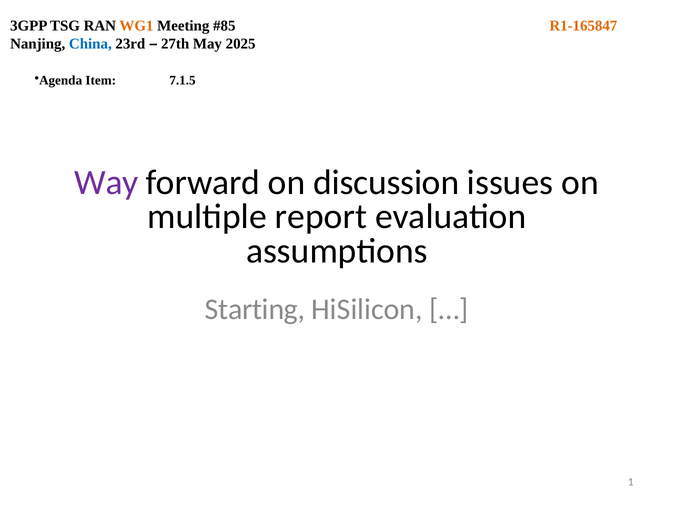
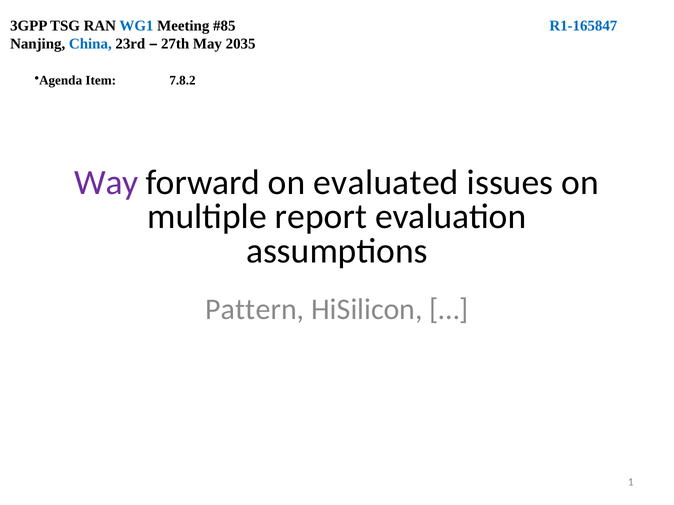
WG1 colour: orange -> blue
R1-165847 colour: orange -> blue
2025: 2025 -> 2035
7.1.5: 7.1.5 -> 7.8.2
discussion: discussion -> evaluated
Starting: Starting -> Pattern
